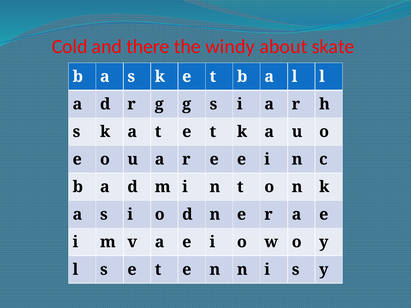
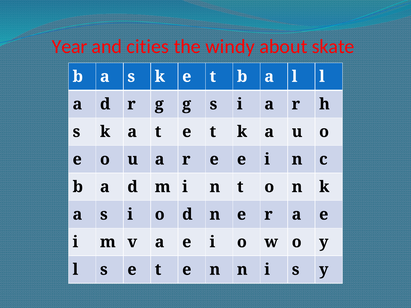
Cold: Cold -> Year
there: there -> cities
